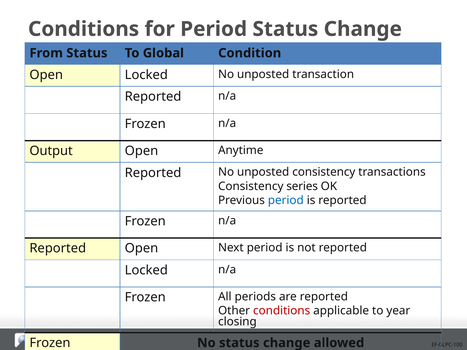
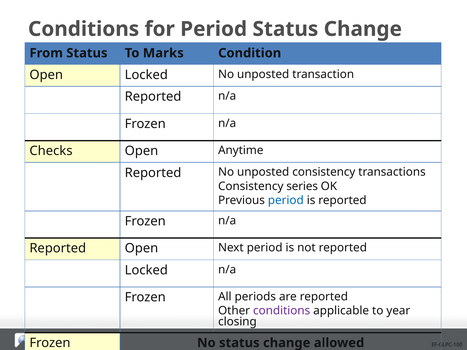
Global: Global -> Marks
Output: Output -> Checks
conditions at (282, 311) colour: red -> purple
